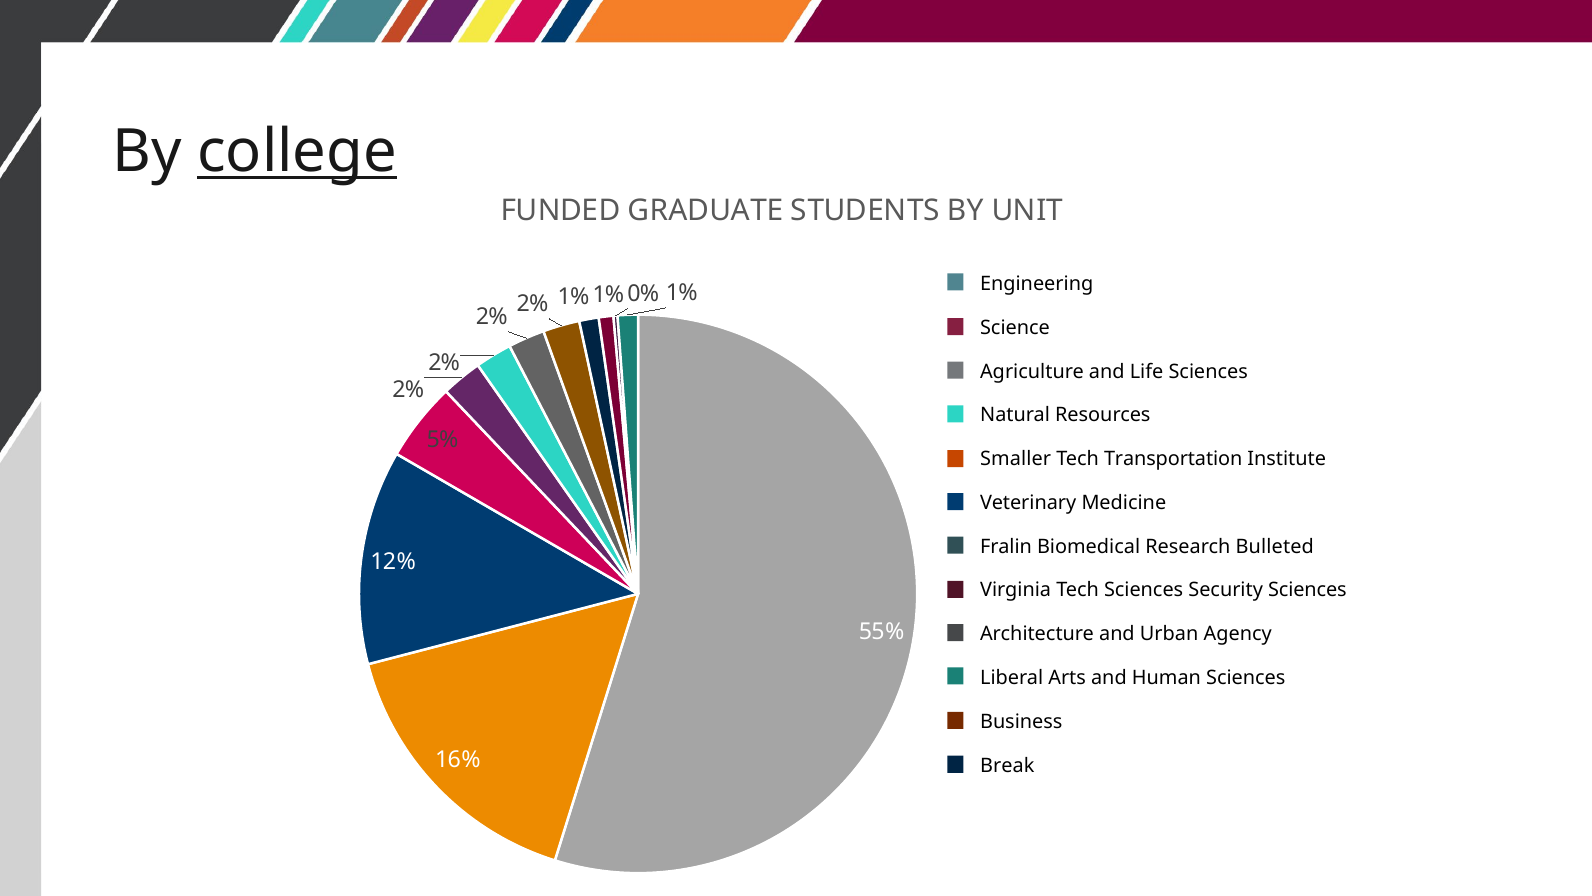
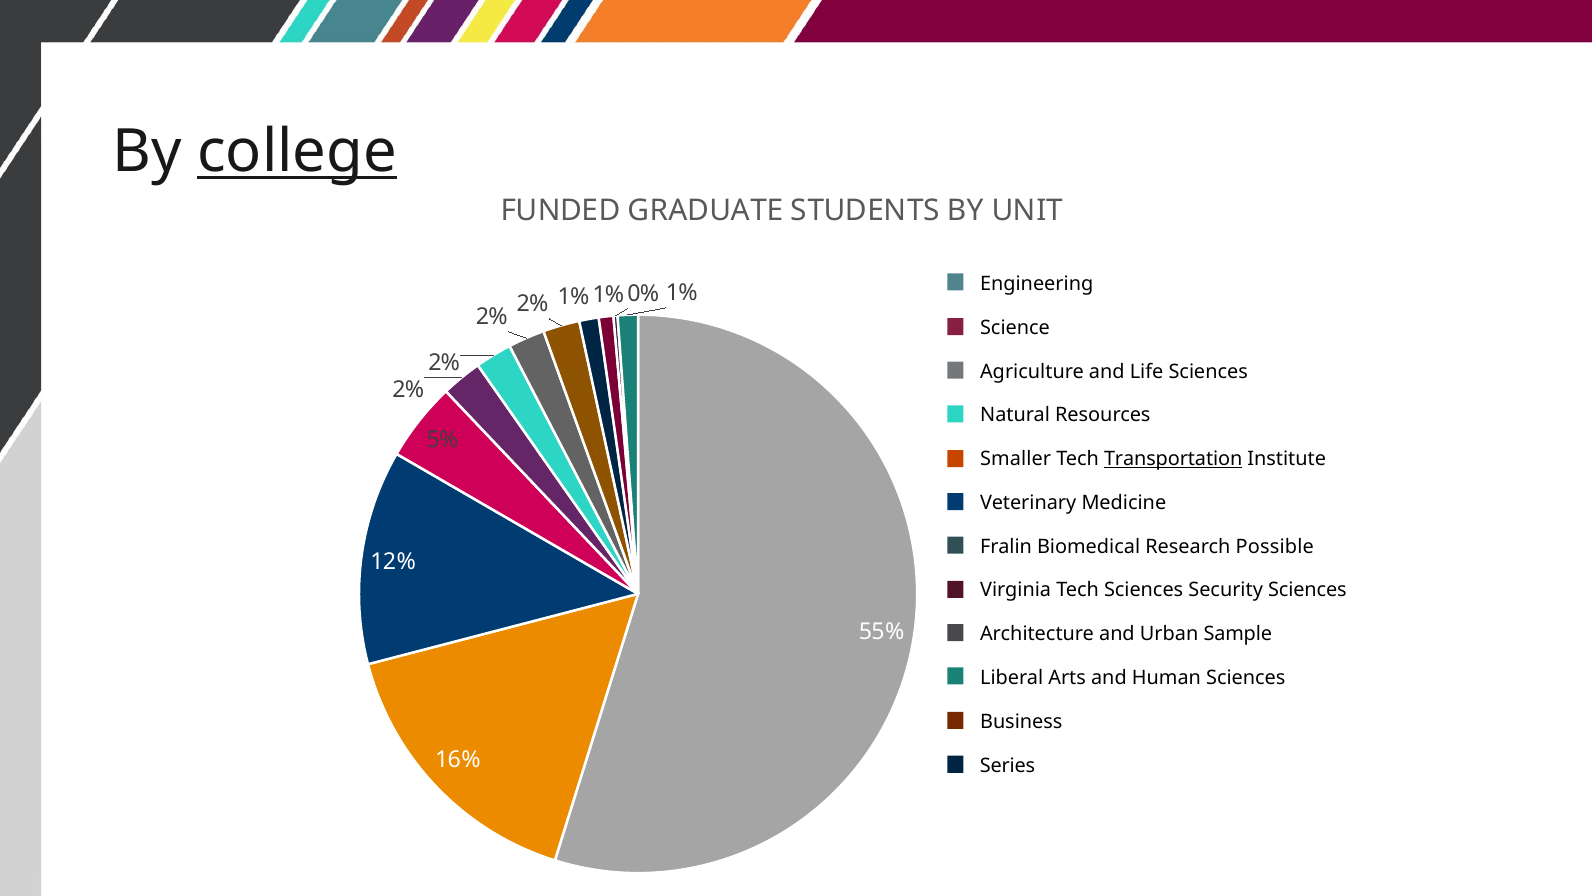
Transportation at (1173, 459) underline: none -> present
Bulleted: Bulleted -> Possible
Agency: Agency -> Sample
Break: Break -> Series
